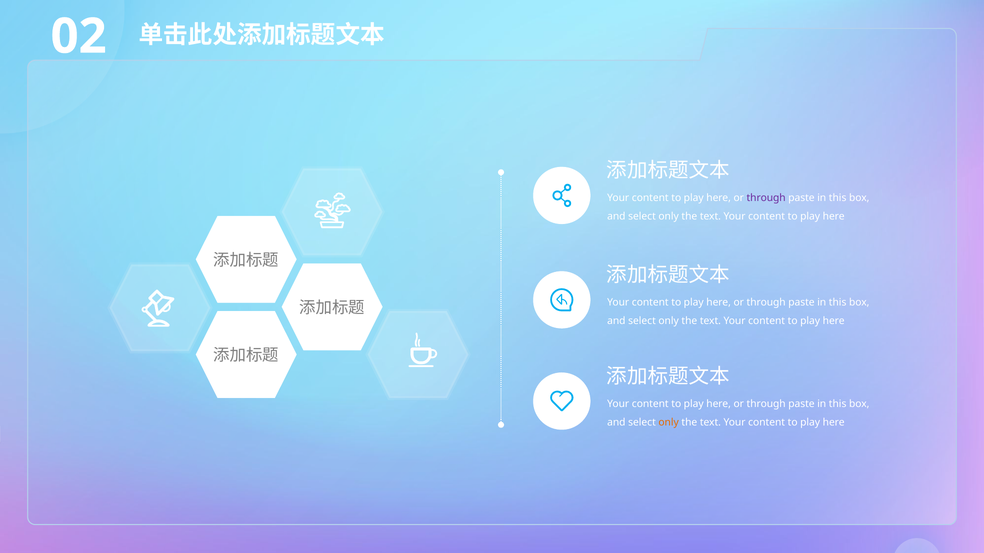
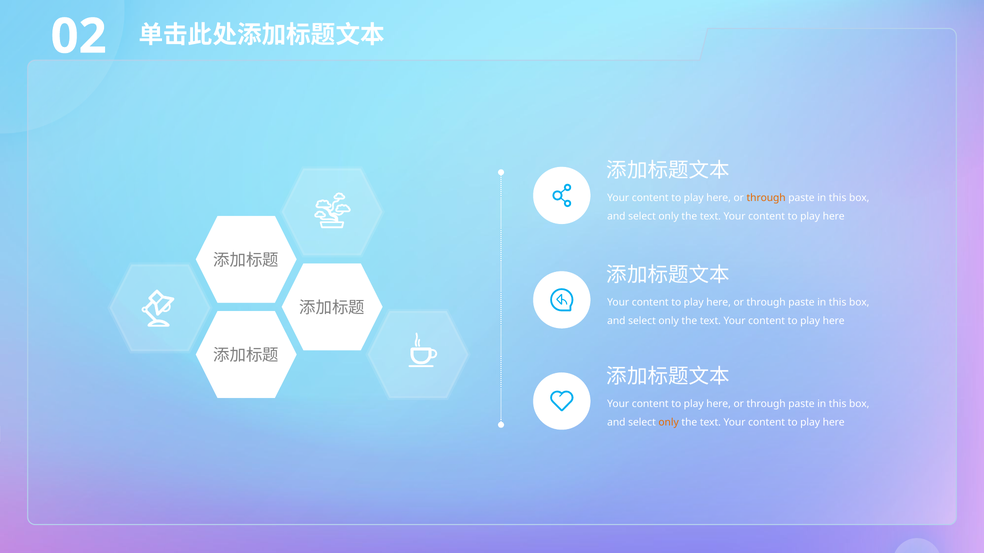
through at (766, 198) colour: purple -> orange
